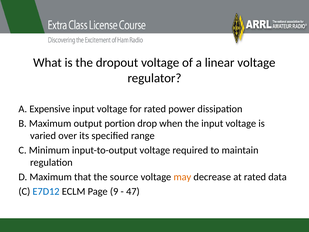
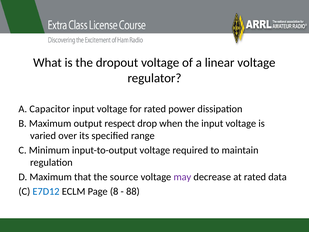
Expensive: Expensive -> Capacitor
portion: portion -> respect
may colour: orange -> purple
9: 9 -> 8
47: 47 -> 88
